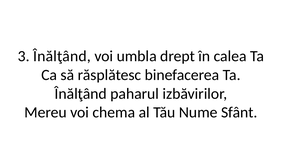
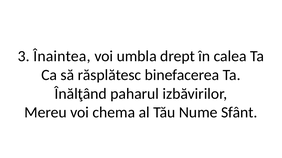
3 Înălţând: Înălţând -> Înaintea
